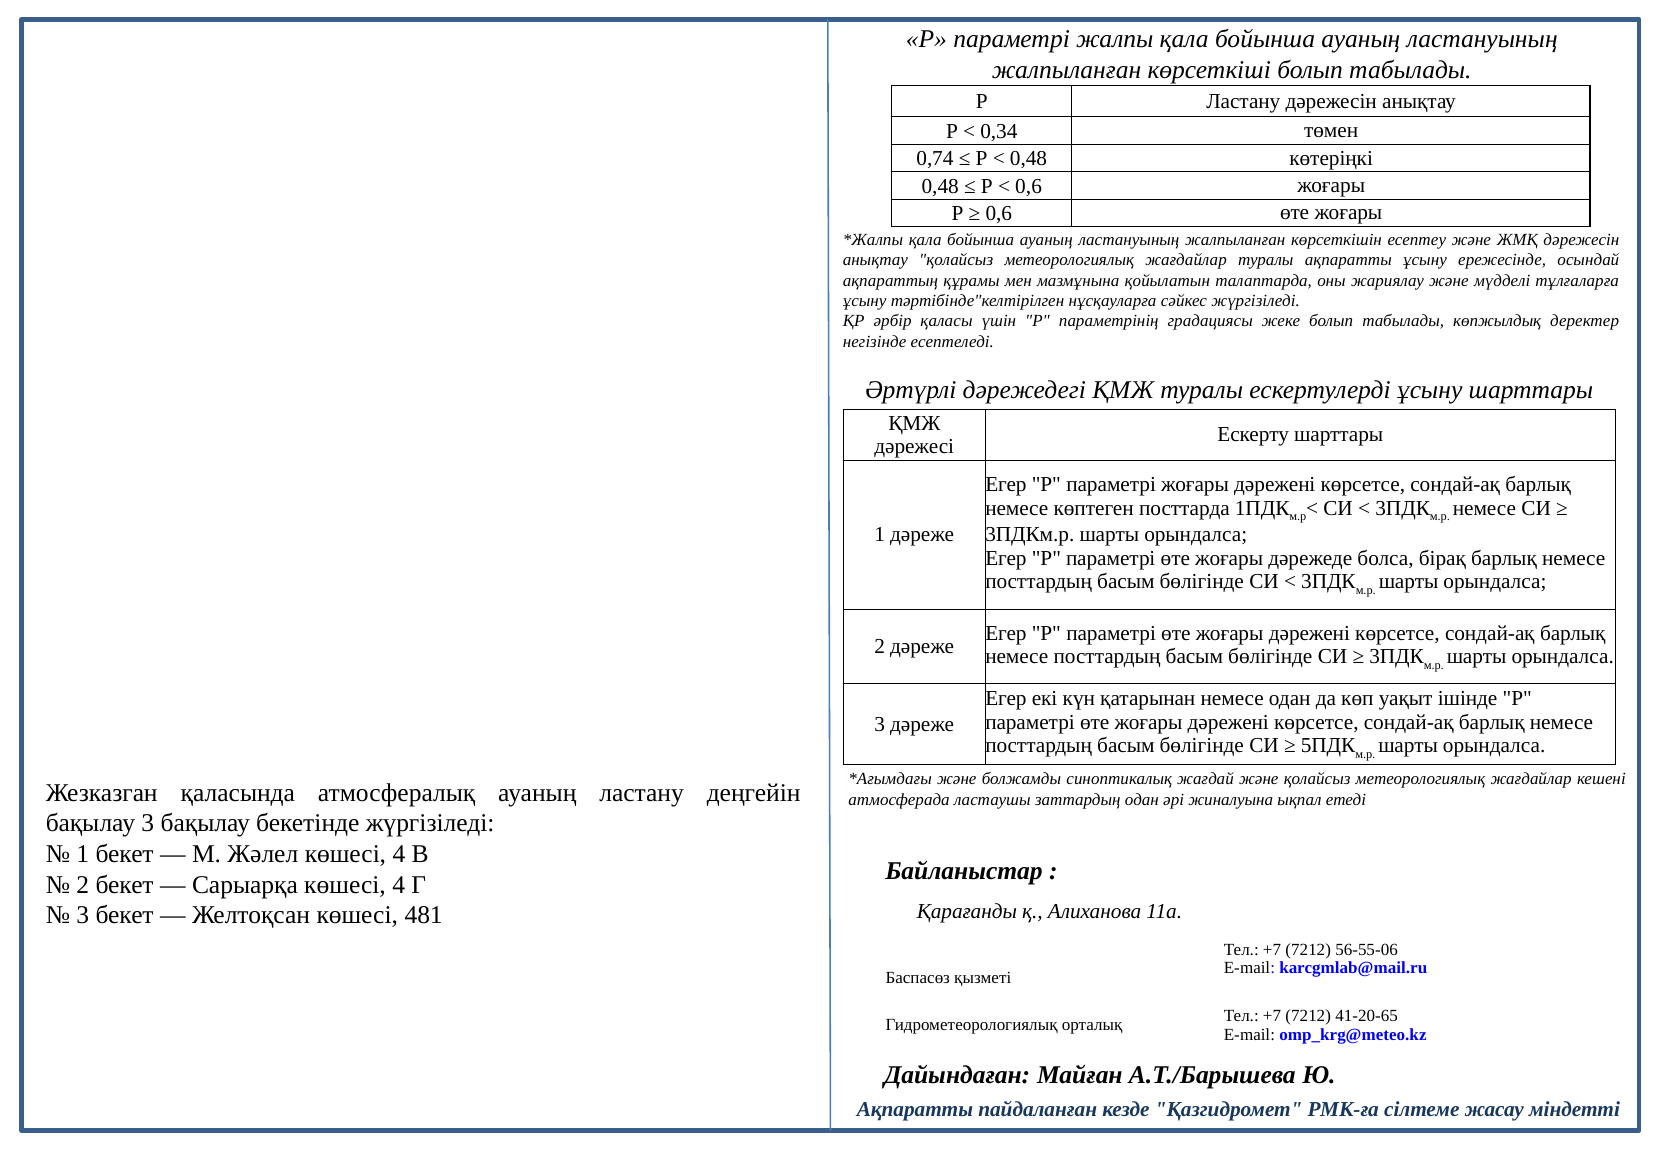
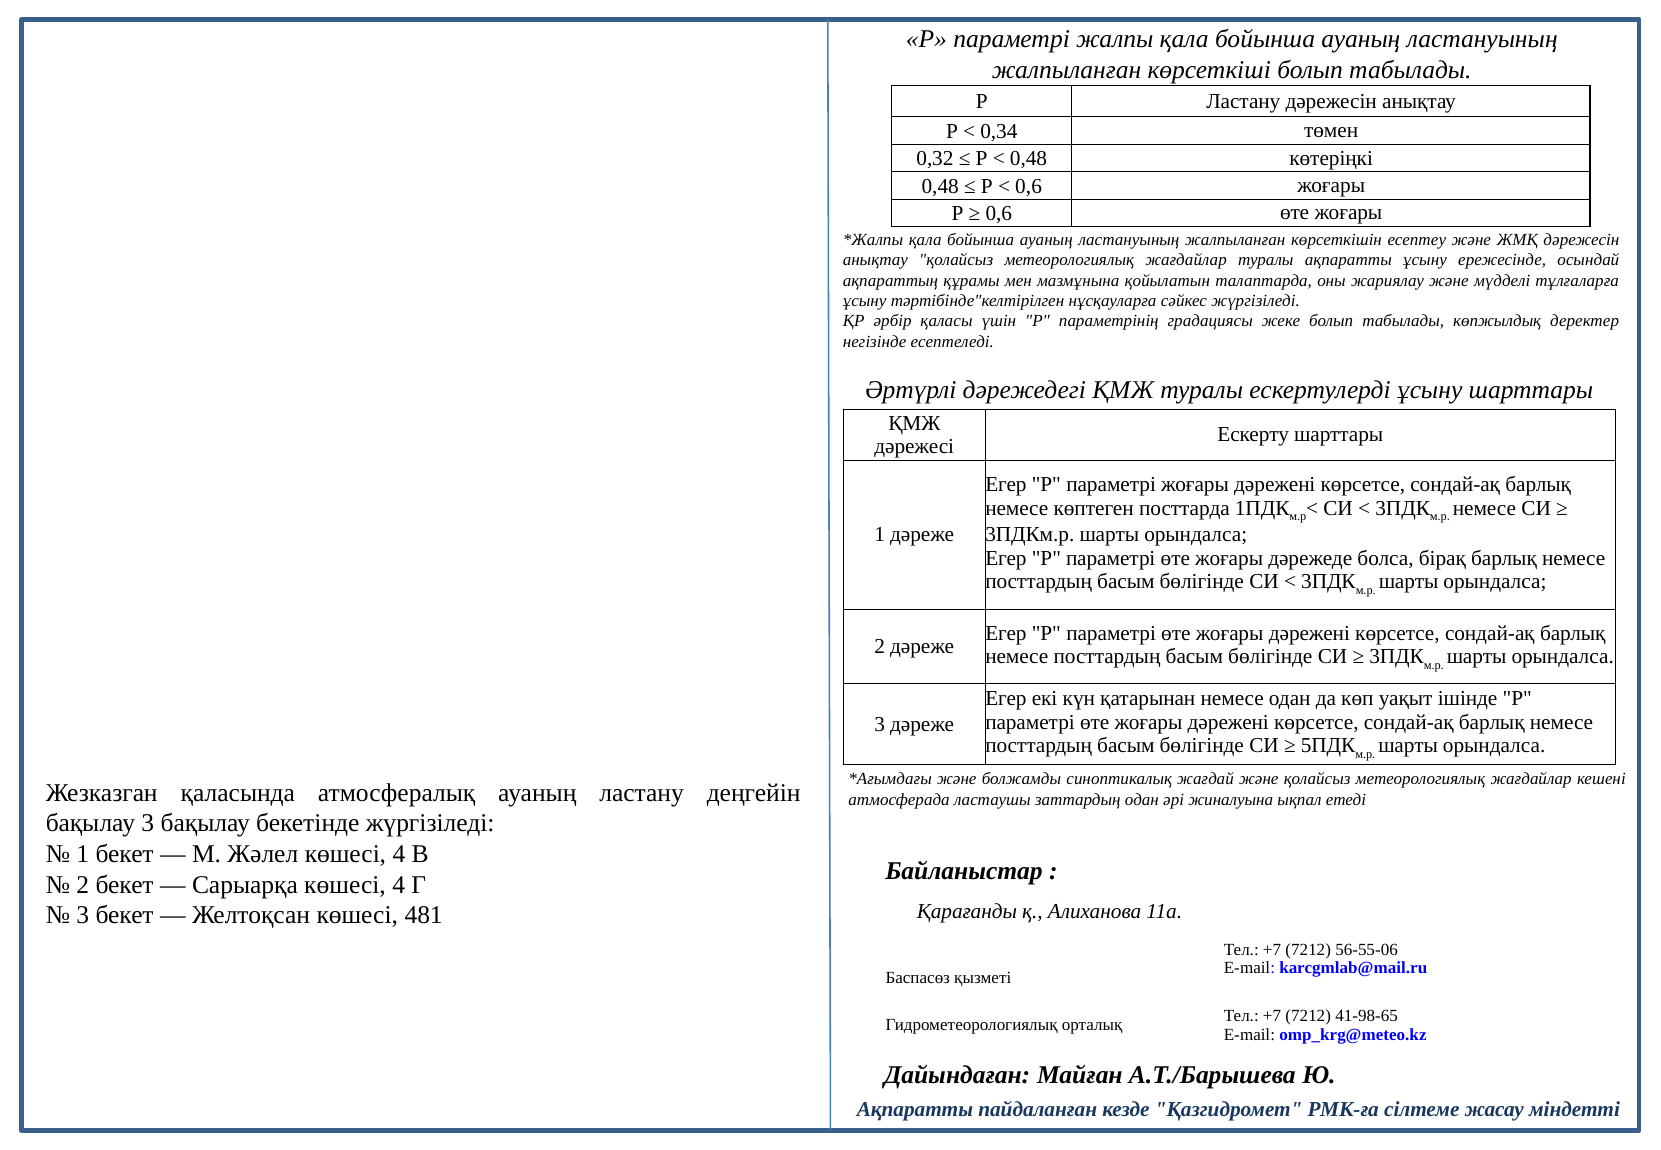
0,74: 0,74 -> 0,32
41-20-65: 41-20-65 -> 41-98-65
